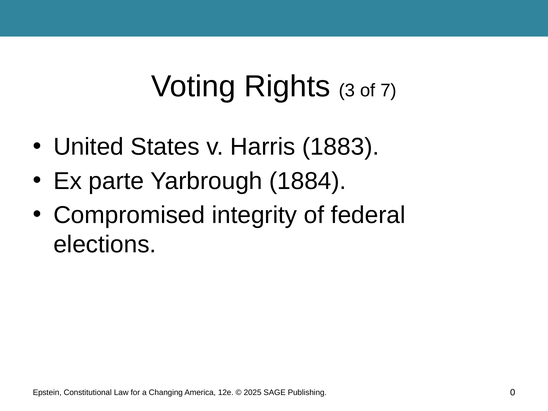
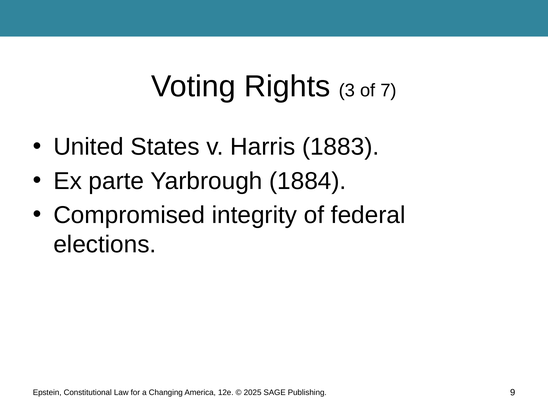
0: 0 -> 9
